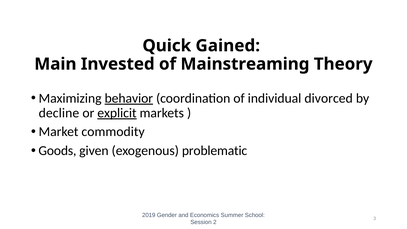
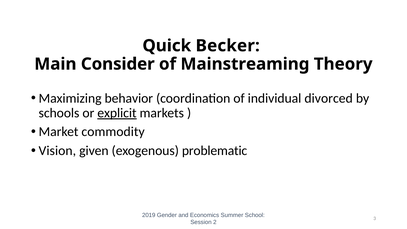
Gained: Gained -> Becker
Invested: Invested -> Consider
behavior underline: present -> none
decline: decline -> schools
Goods: Goods -> Vision
